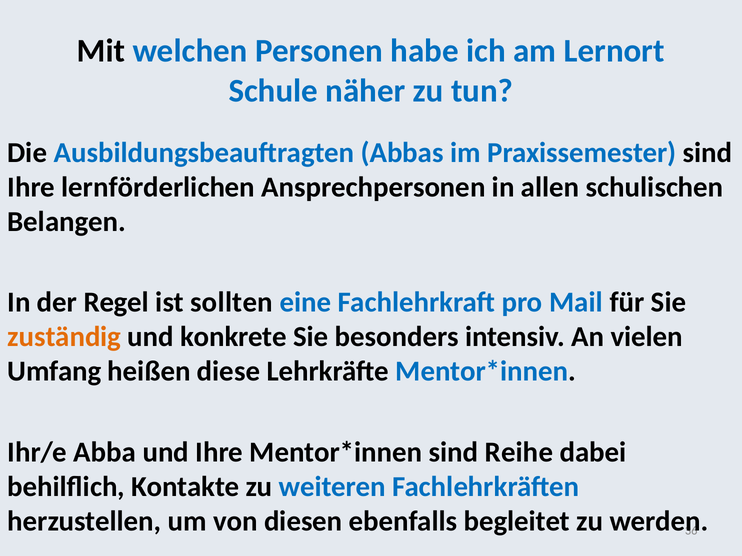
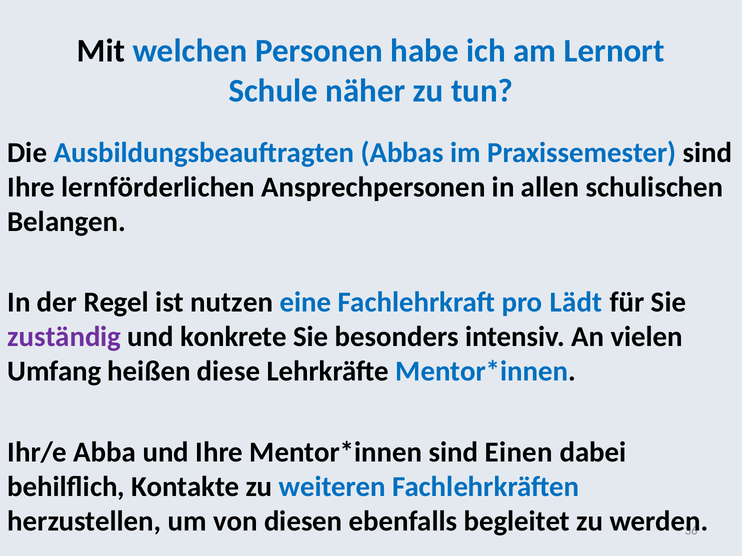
sollten: sollten -> nutzen
Mail: Mail -> Lädt
zuständig colour: orange -> purple
Reihe: Reihe -> Einen
